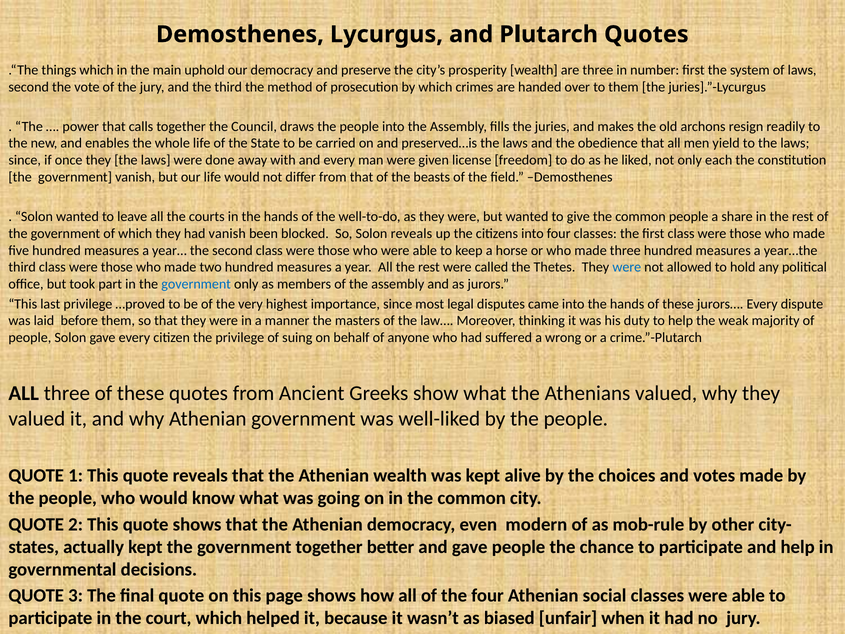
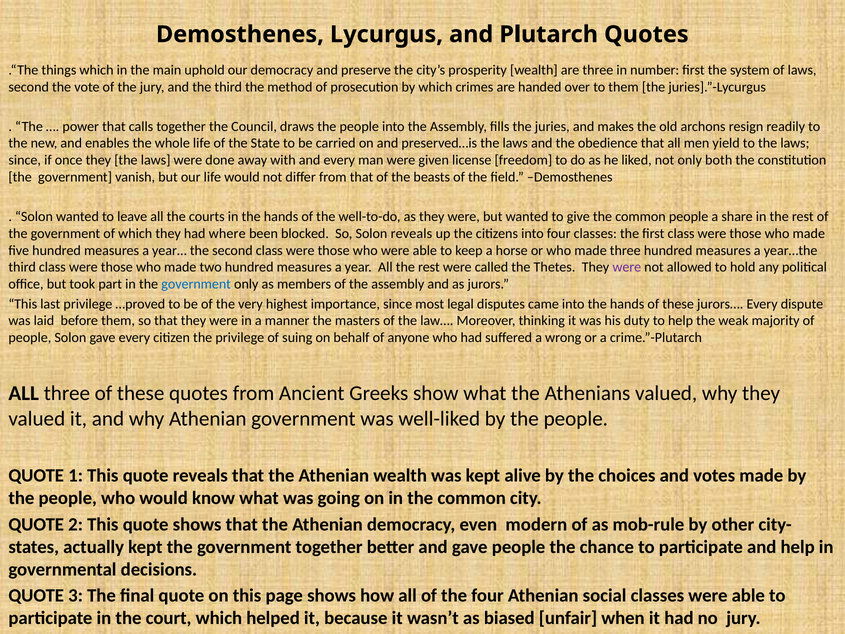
each: each -> both
had vanish: vanish -> where
were at (627, 267) colour: blue -> purple
